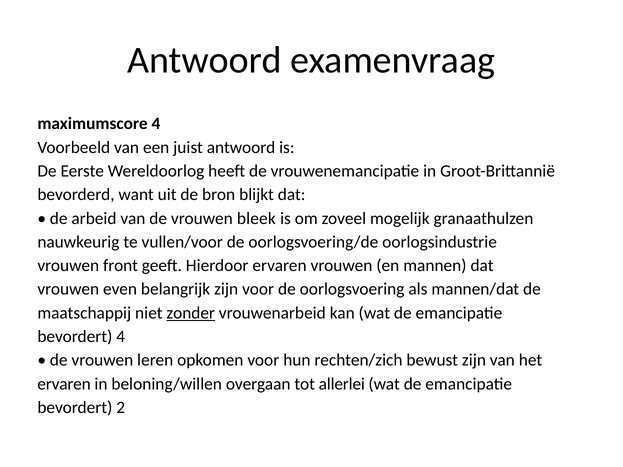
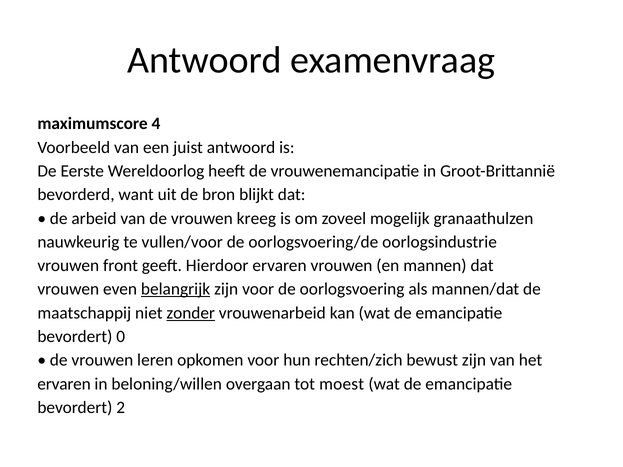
bleek: bleek -> kreeg
belangrijk underline: none -> present
bevordert 4: 4 -> 0
allerlei: allerlei -> moest
